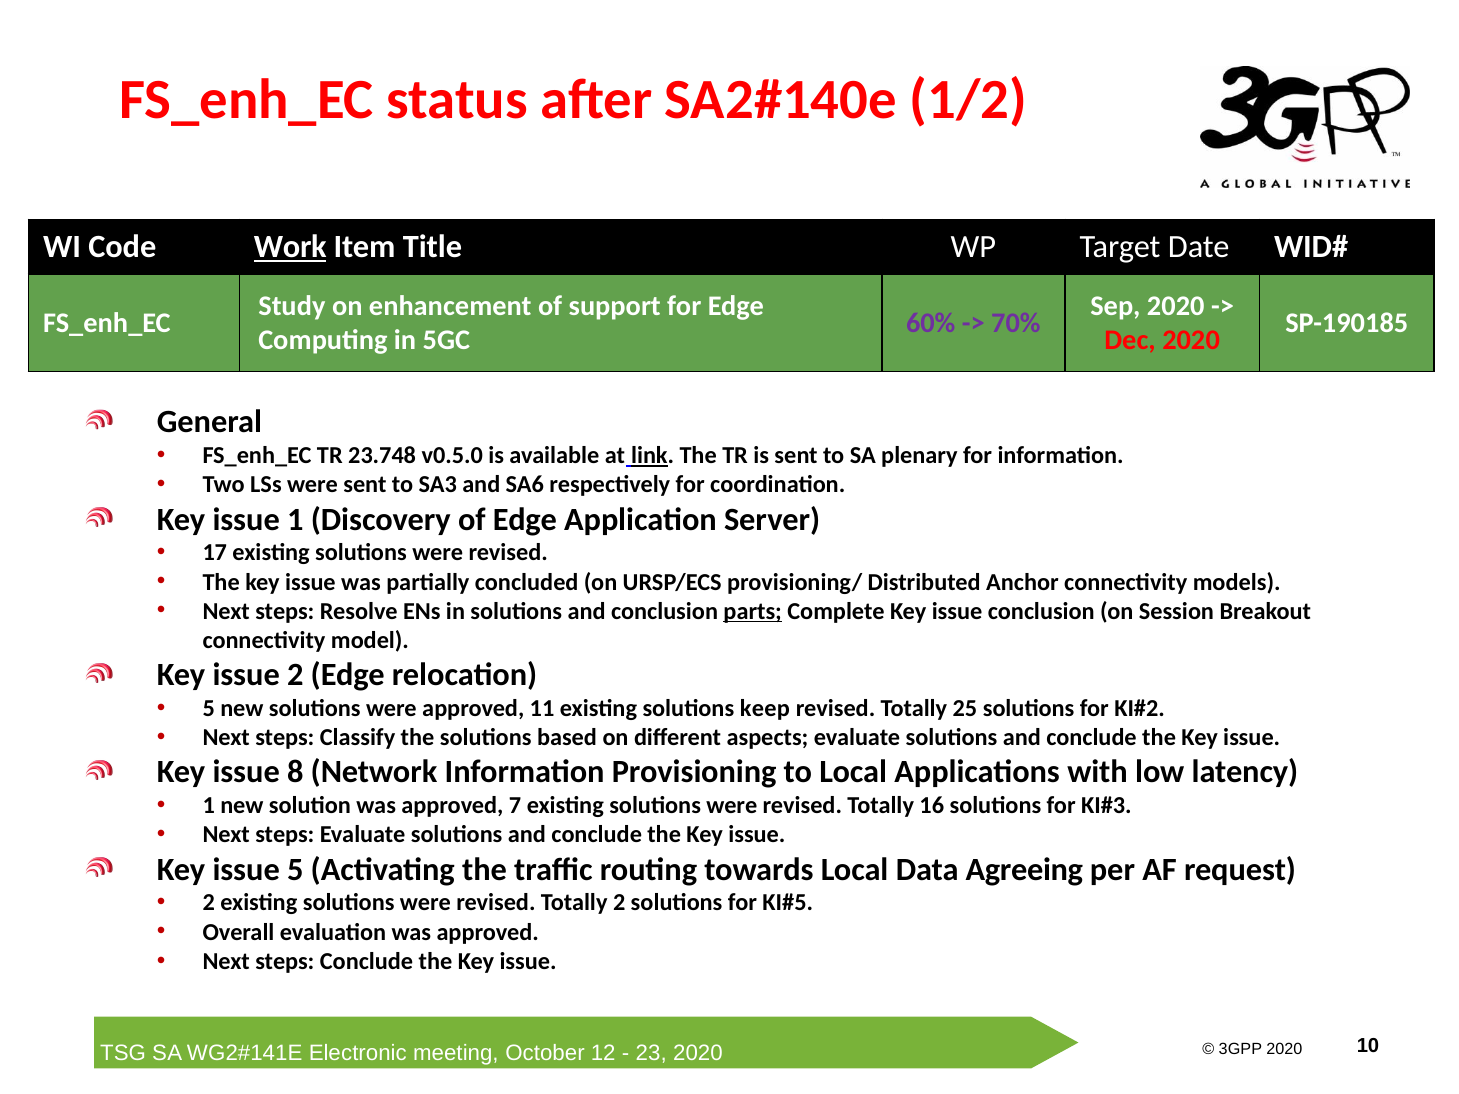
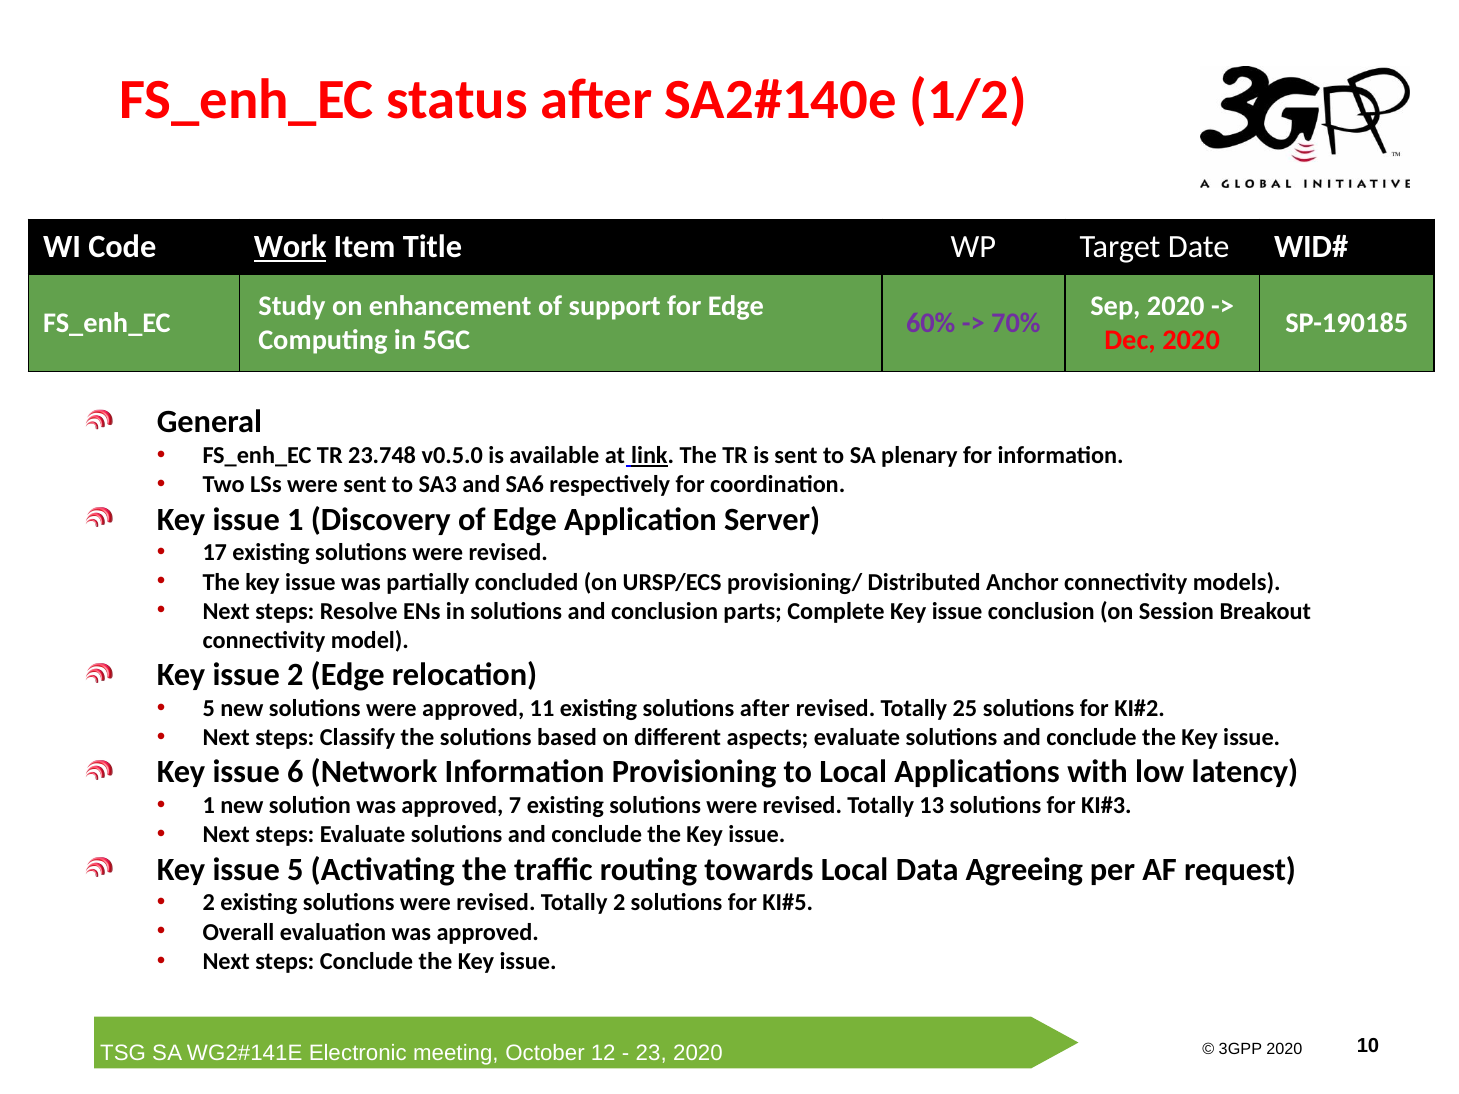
parts underline: present -> none
solutions keep: keep -> after
8: 8 -> 6
16: 16 -> 13
